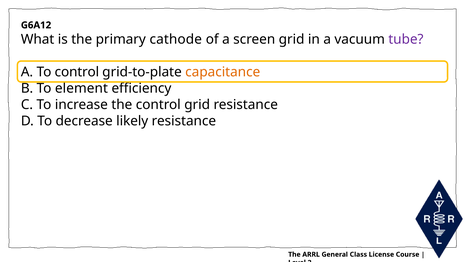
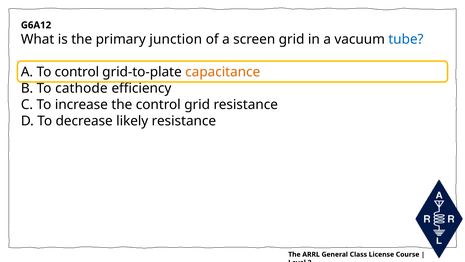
cathode: cathode -> junction
tube colour: purple -> blue
element: element -> cathode
